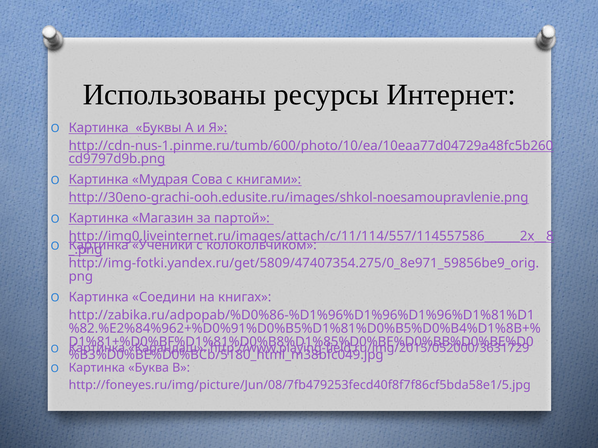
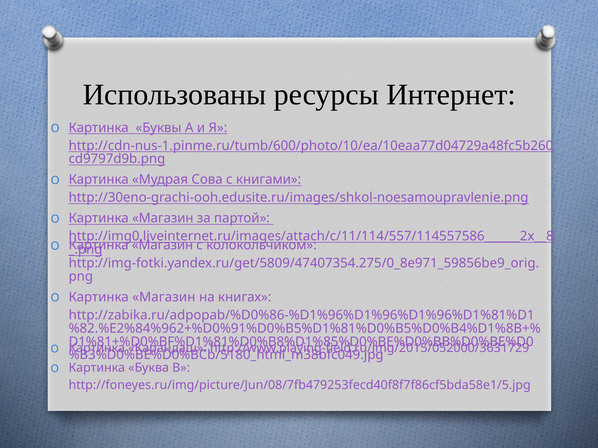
Ученики at (163, 246): Ученики -> Магазин
Соедини at (164, 297): Соедини -> Магазин
